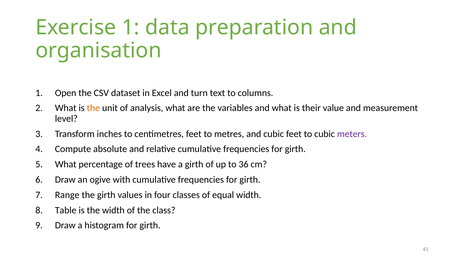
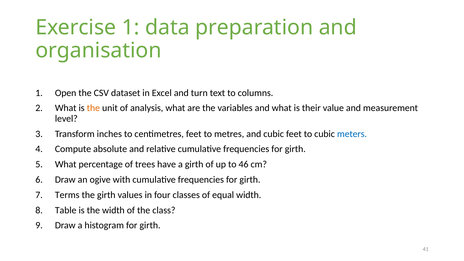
meters colour: purple -> blue
36: 36 -> 46
Range: Range -> Terms
